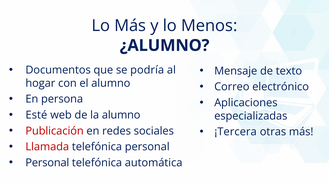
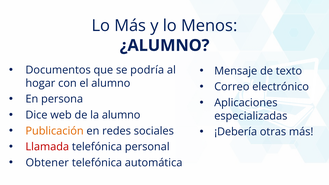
Esté: Esté -> Dice
Publicación colour: red -> orange
¡Tercera: ¡Tercera -> ¡Debería
Personal at (47, 163): Personal -> Obtener
